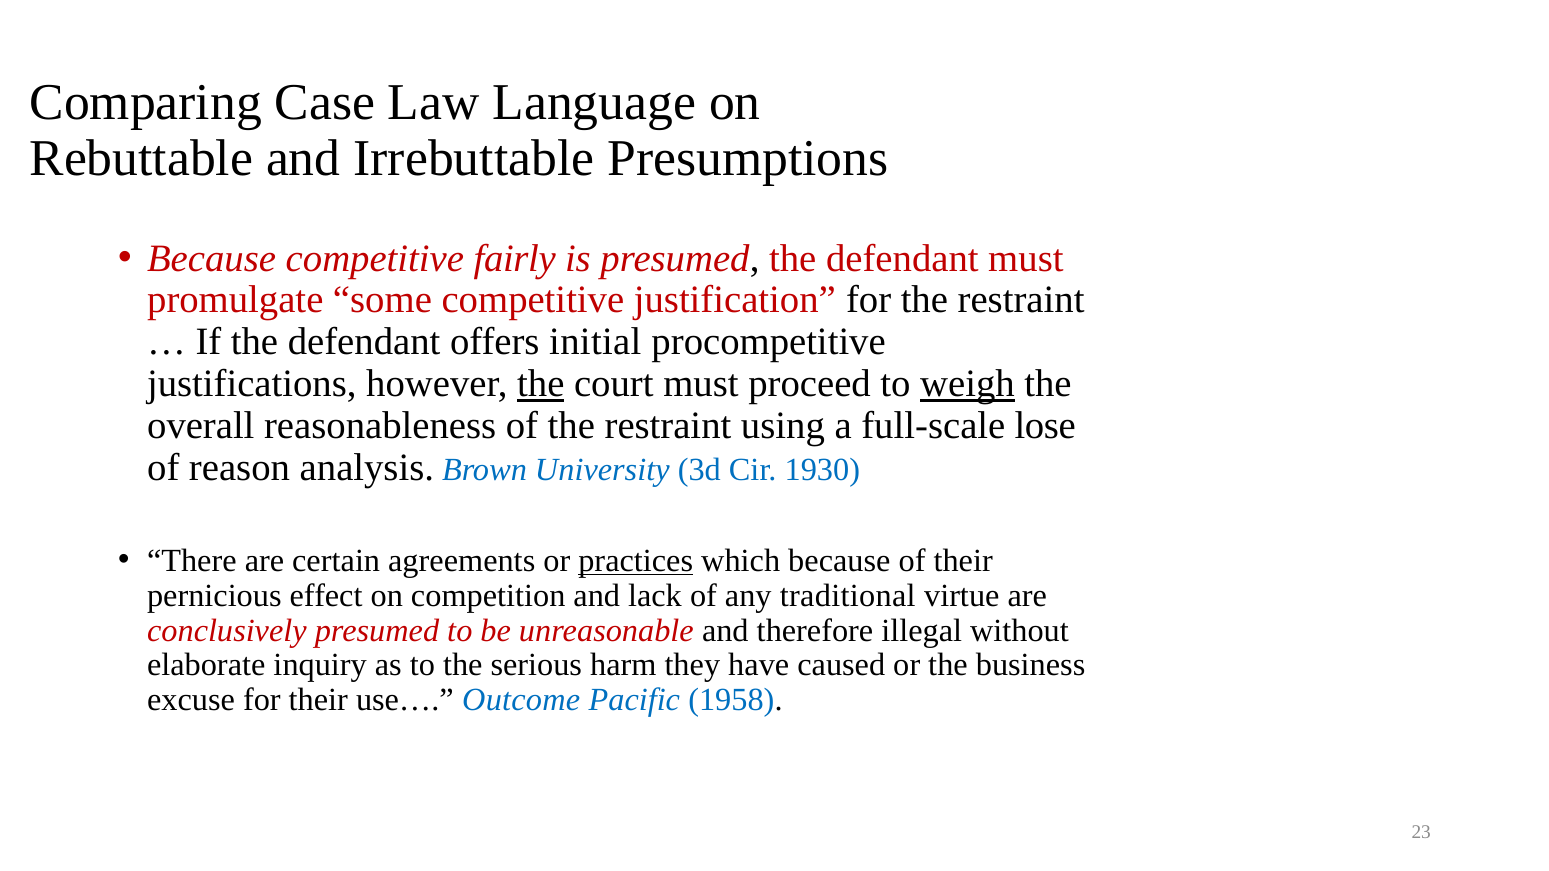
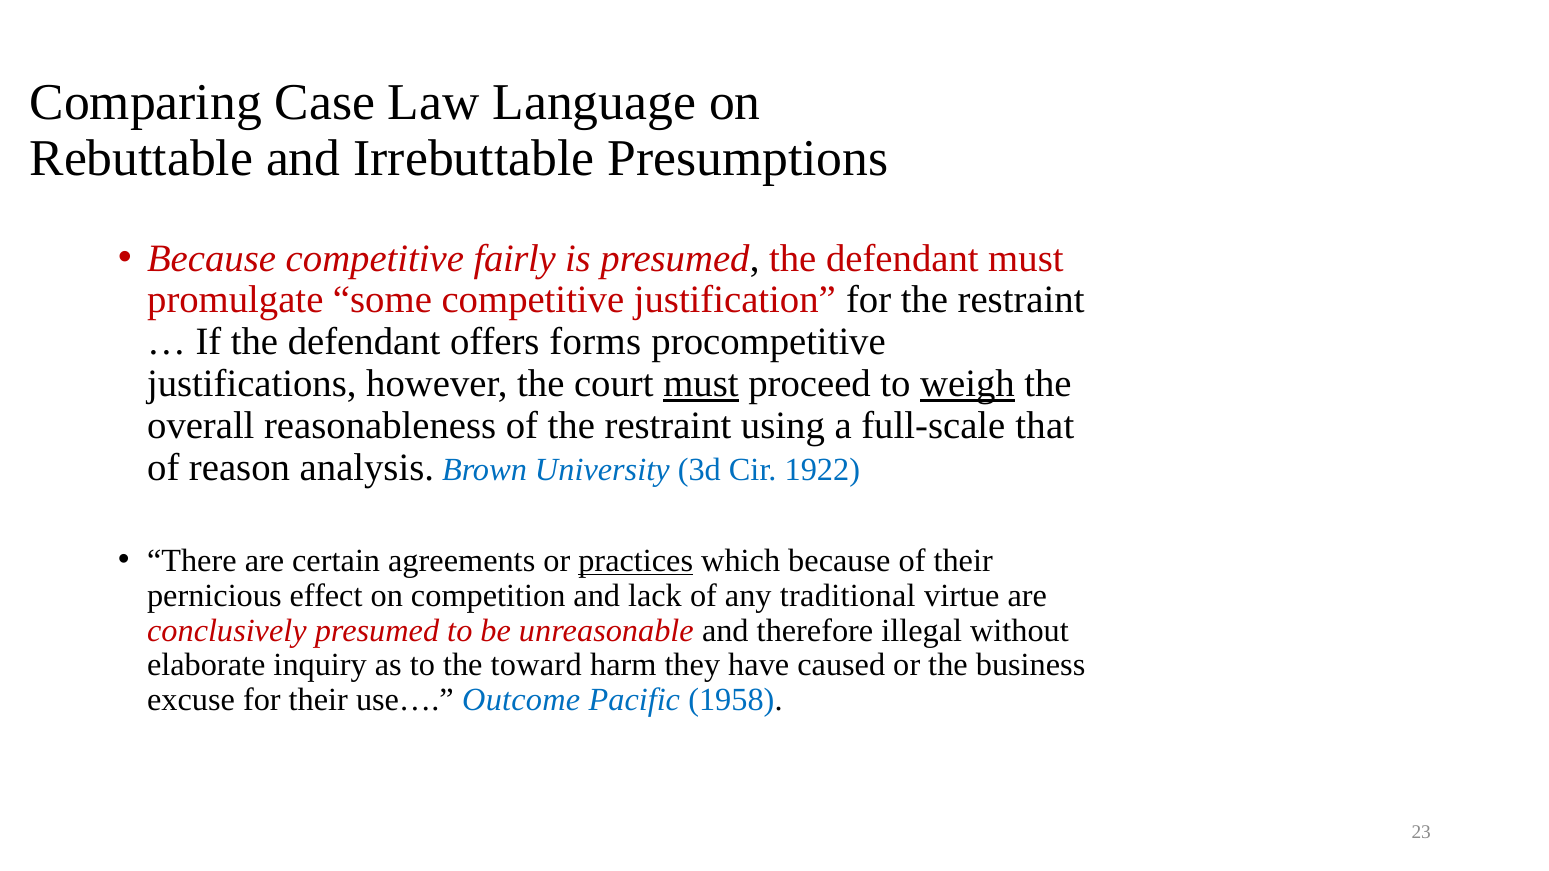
initial: initial -> forms
the at (541, 384) underline: present -> none
must at (701, 384) underline: none -> present
lose: lose -> that
1930: 1930 -> 1922
serious: serious -> toward
